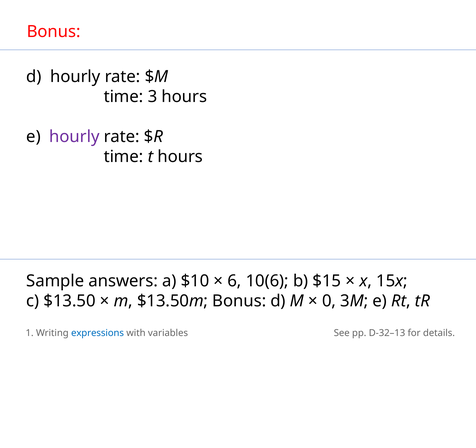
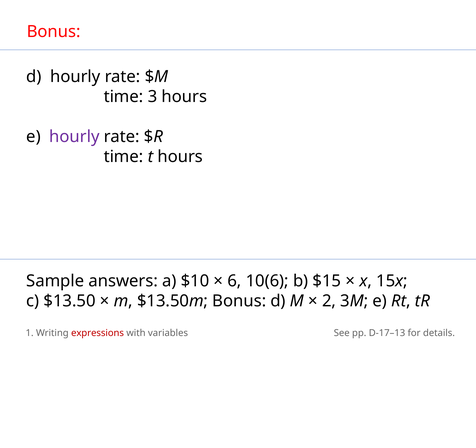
0: 0 -> 2
expressions colour: blue -> red
D-32–13: D-32–13 -> D-17–13
